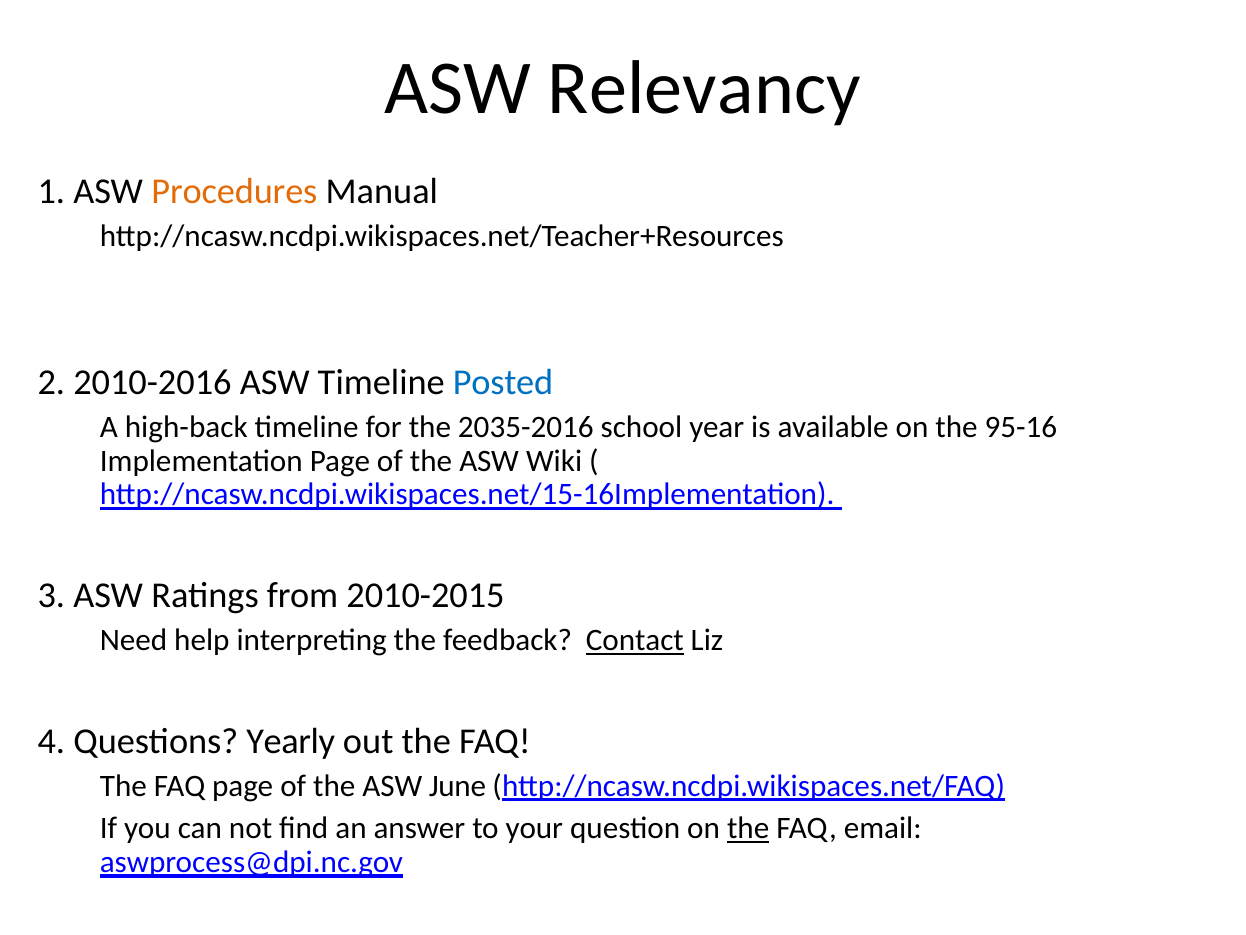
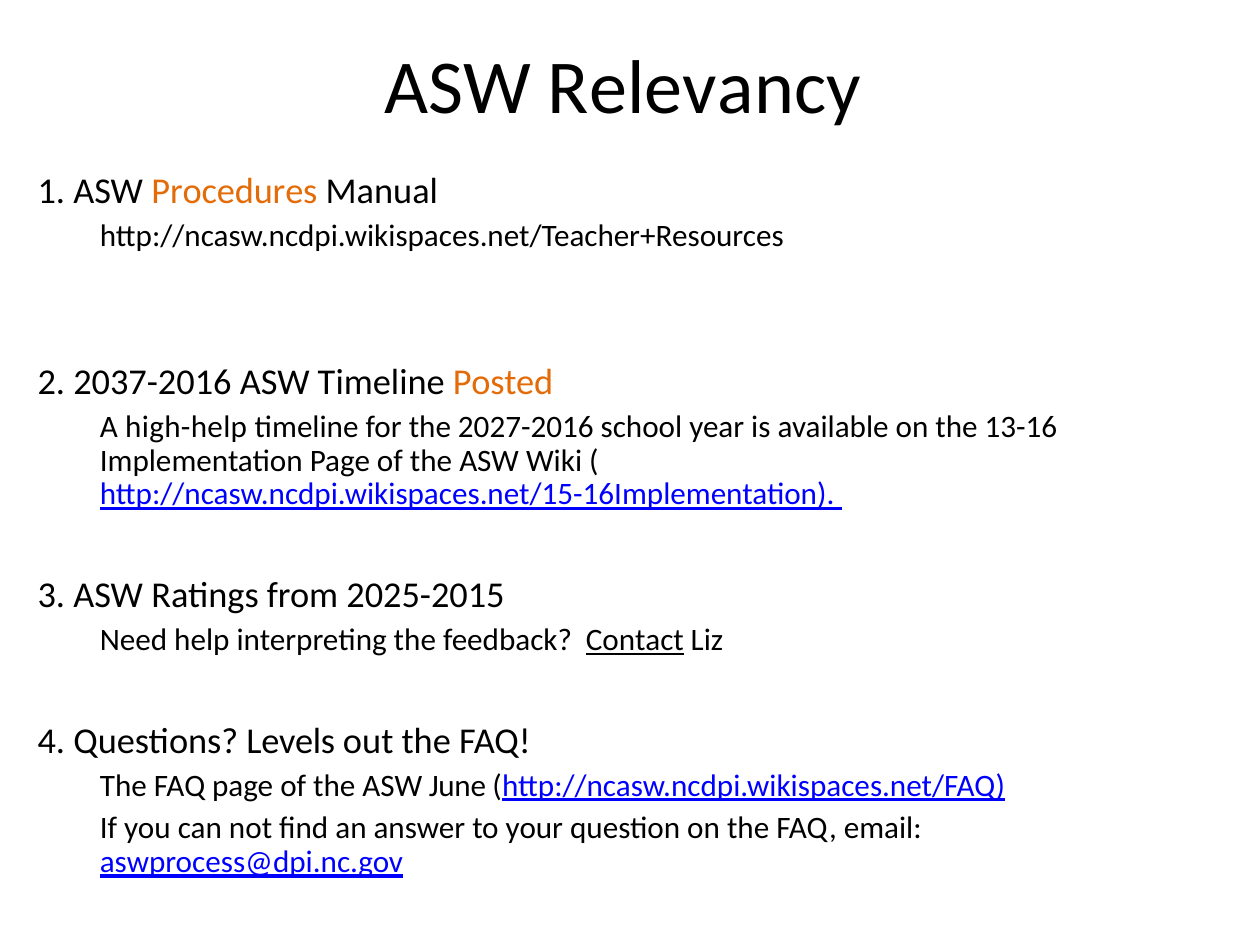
2010-2016: 2010-2016 -> 2037-2016
Posted colour: blue -> orange
high-back: high-back -> high-help
2035-2016: 2035-2016 -> 2027-2016
95-16: 95-16 -> 13-16
2010-2015: 2010-2015 -> 2025-2015
Yearly: Yearly -> Levels
the at (748, 828) underline: present -> none
